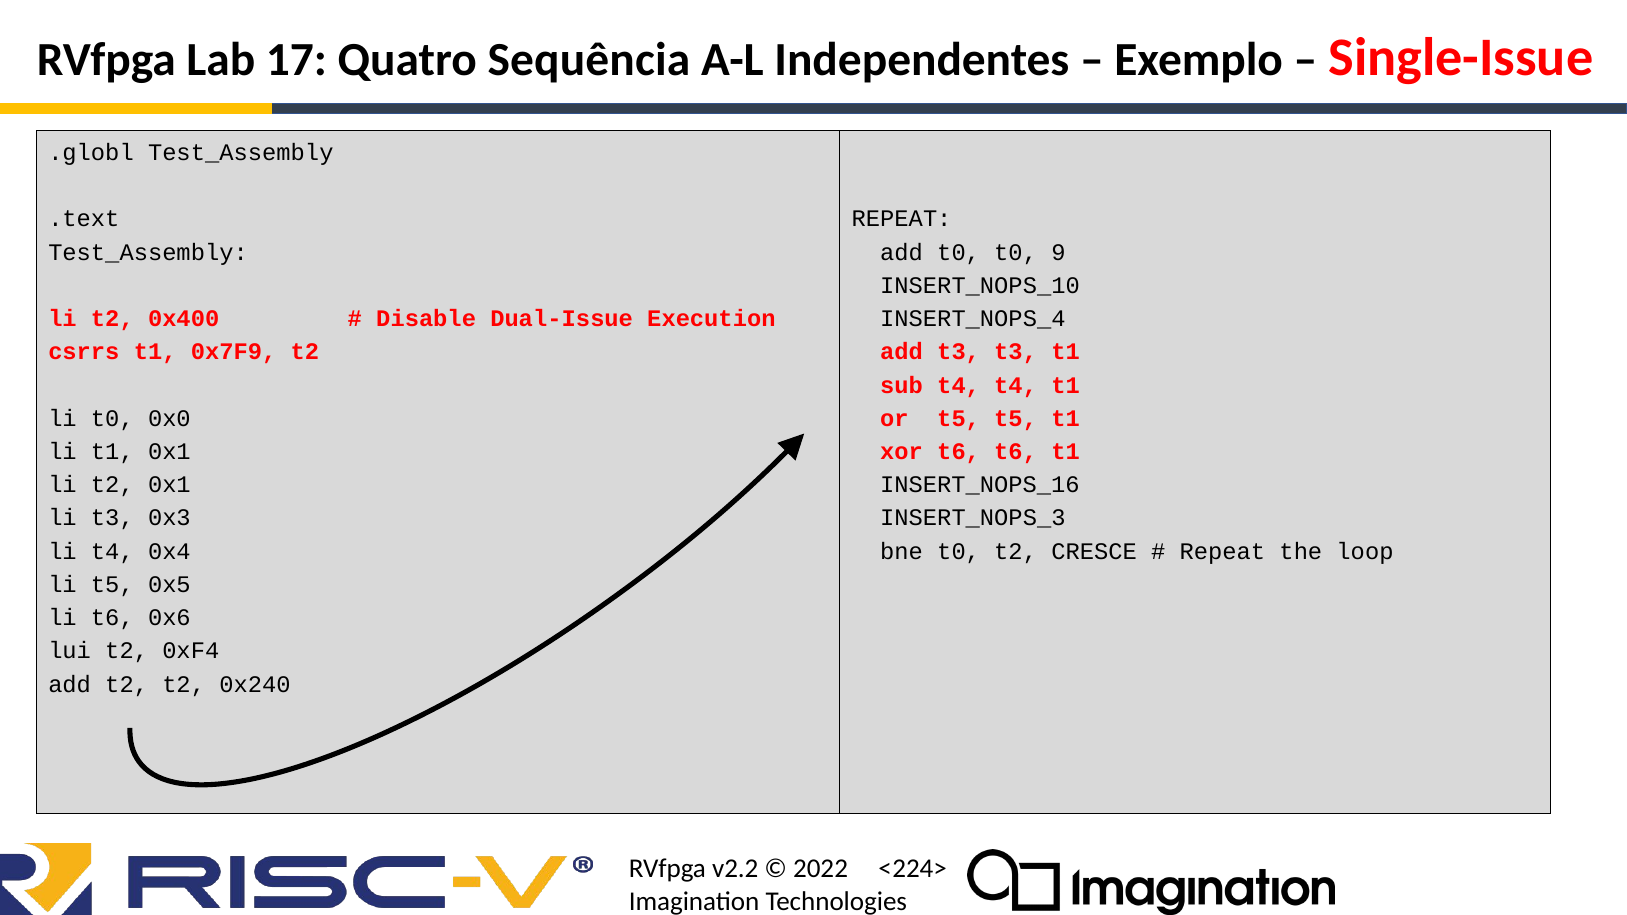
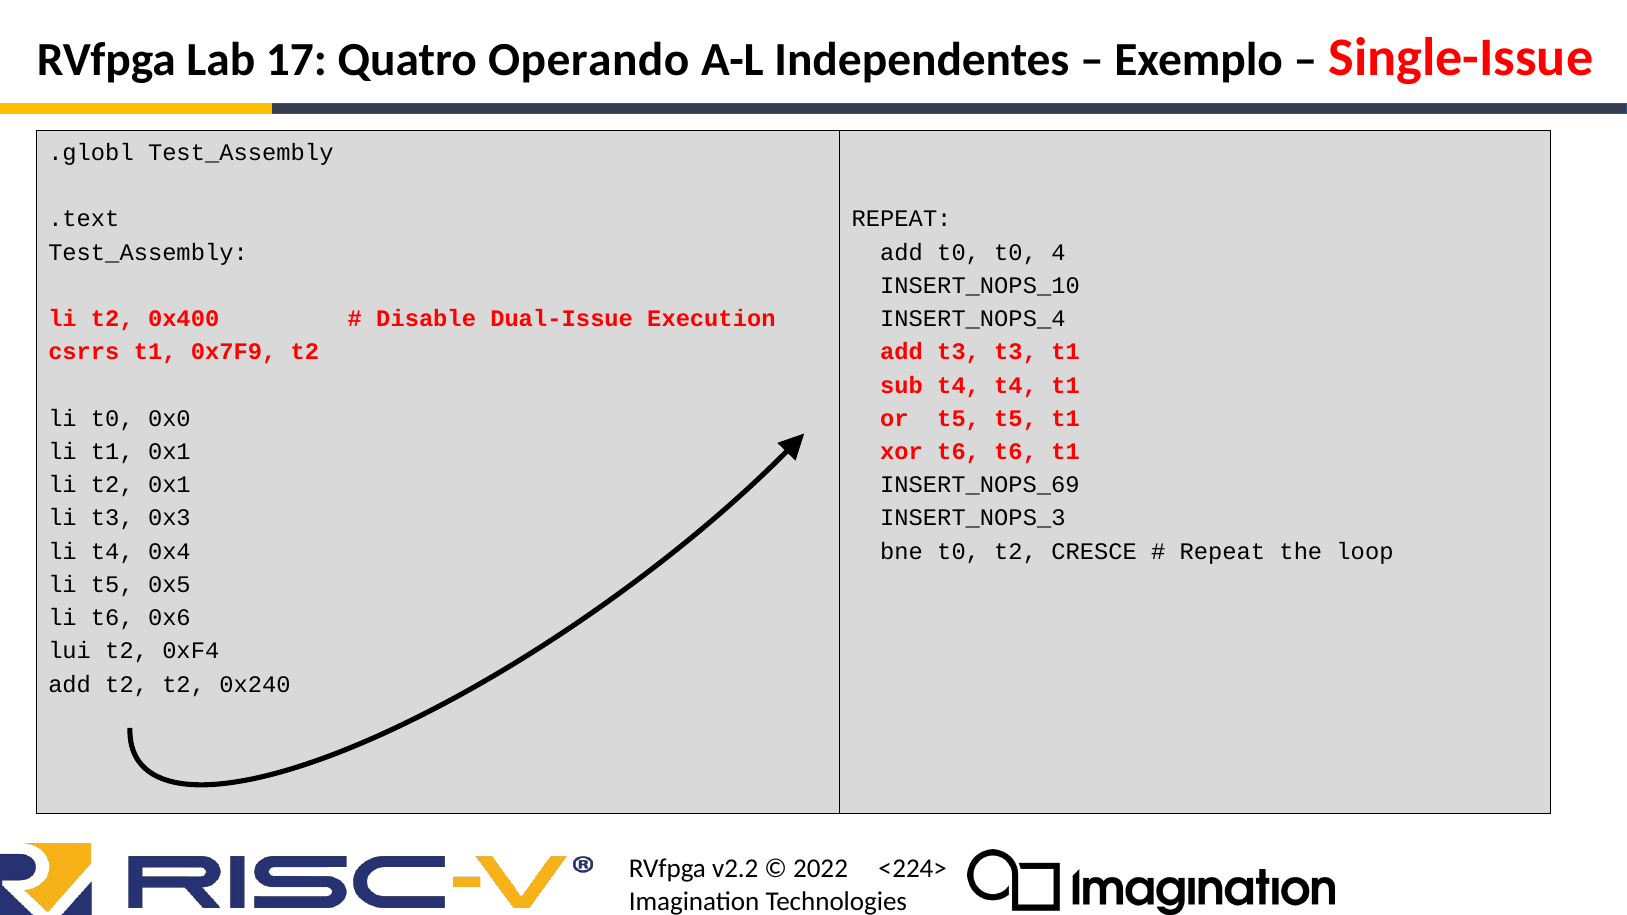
Sequência: Sequência -> Operando
9: 9 -> 4
INSERT_NOPS_16: INSERT_NOPS_16 -> INSERT_NOPS_69
